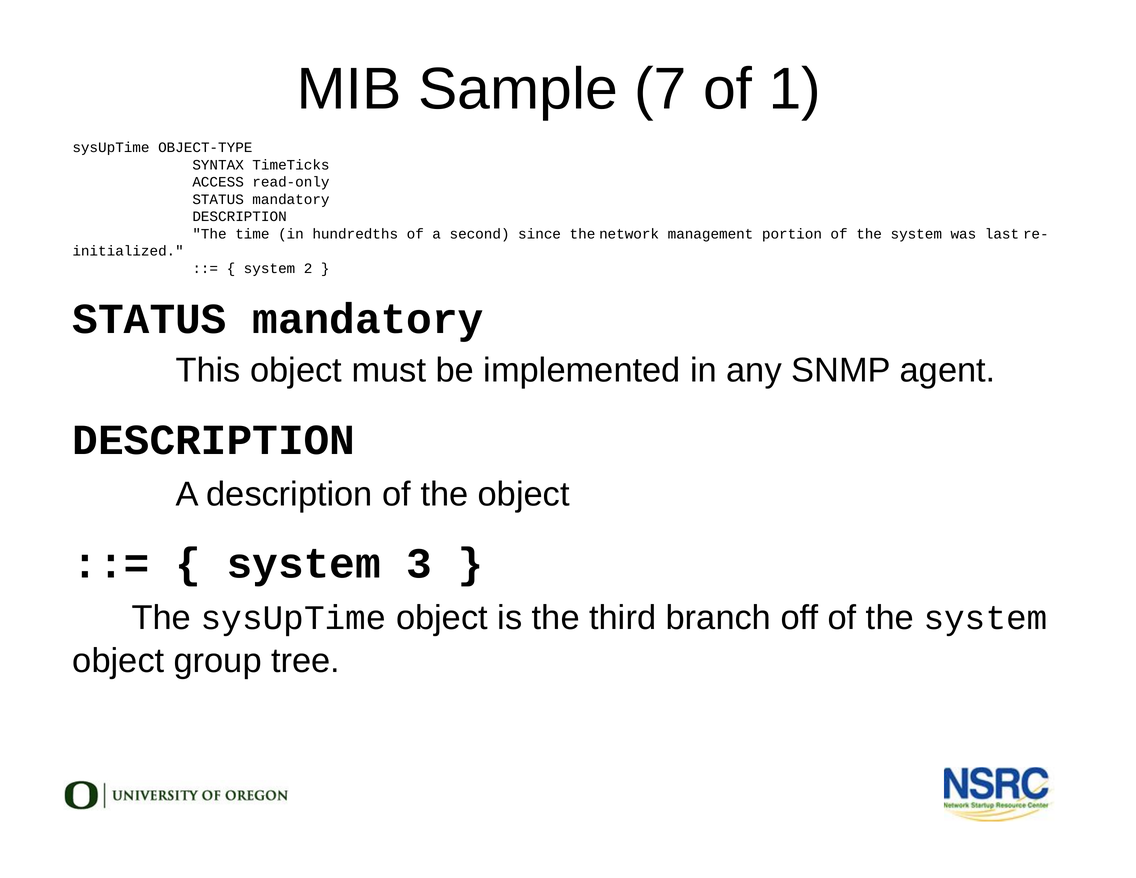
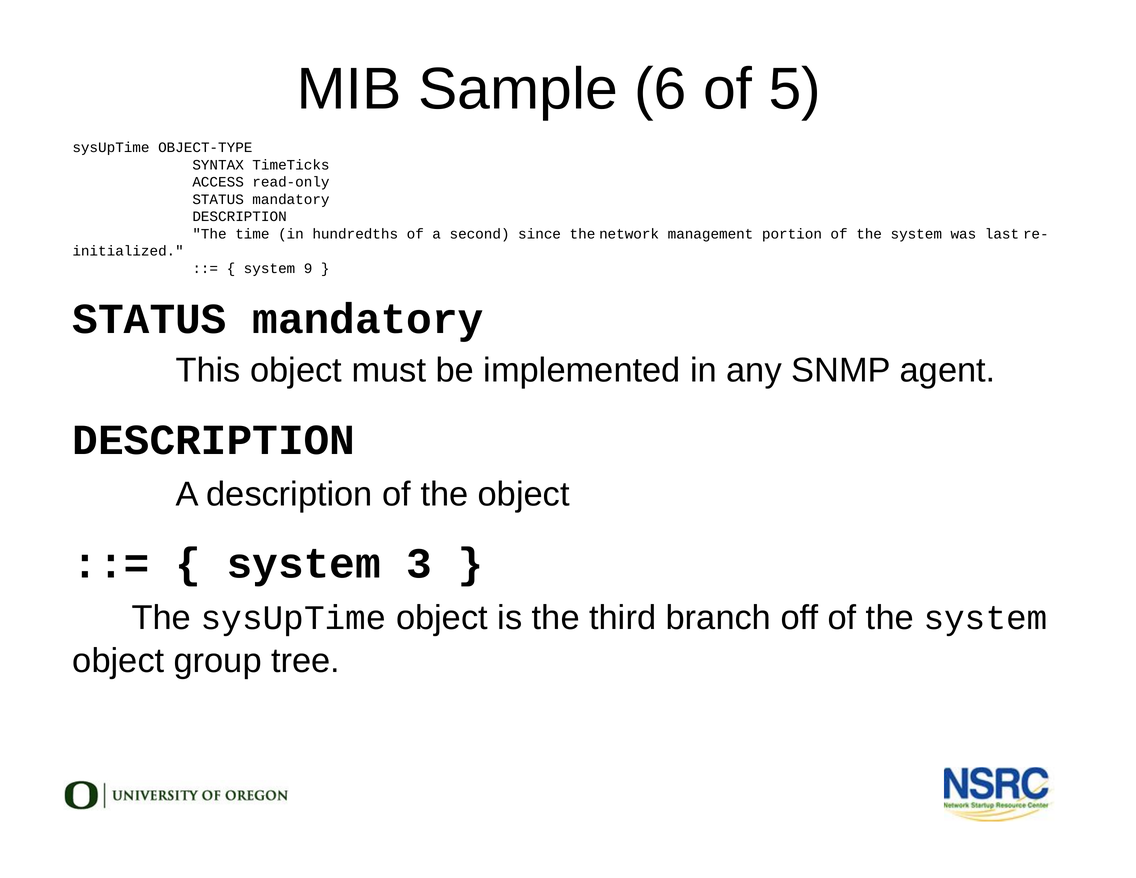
7: 7 -> 6
1: 1 -> 5
2: 2 -> 9
